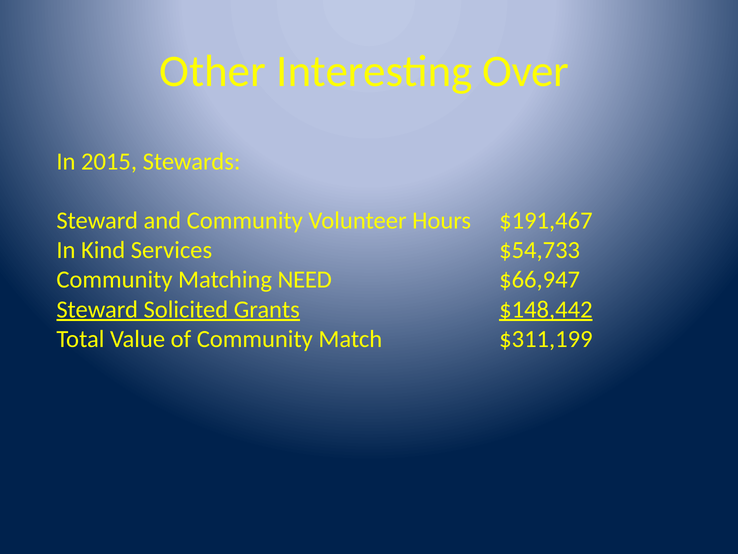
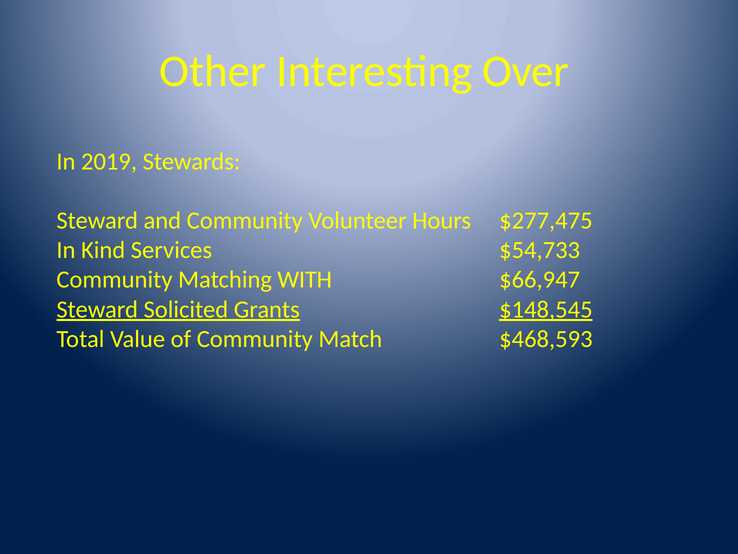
2015: 2015 -> 2019
$191,467: $191,467 -> $277,475
NEED: NEED -> WITH
$148,442: $148,442 -> $148,545
$311,199: $311,199 -> $468,593
